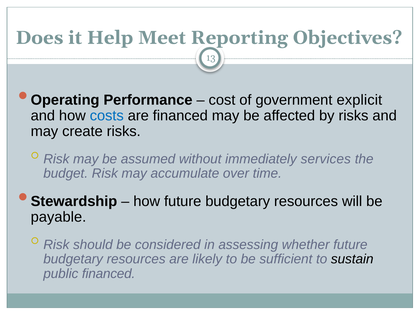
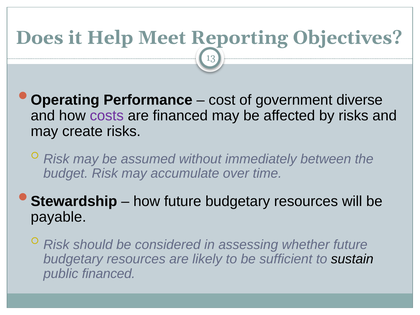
explicit: explicit -> diverse
costs colour: blue -> purple
services: services -> between
